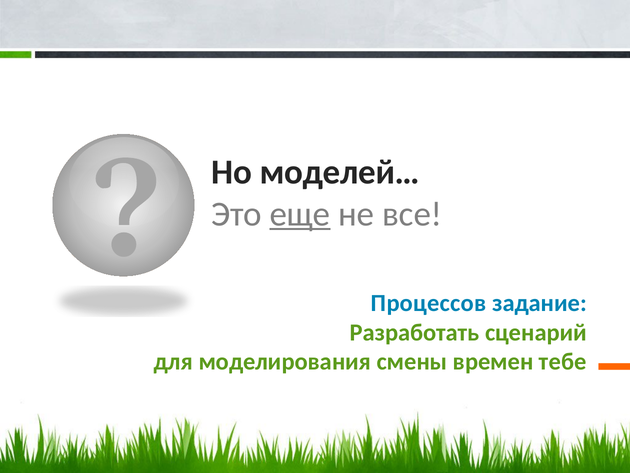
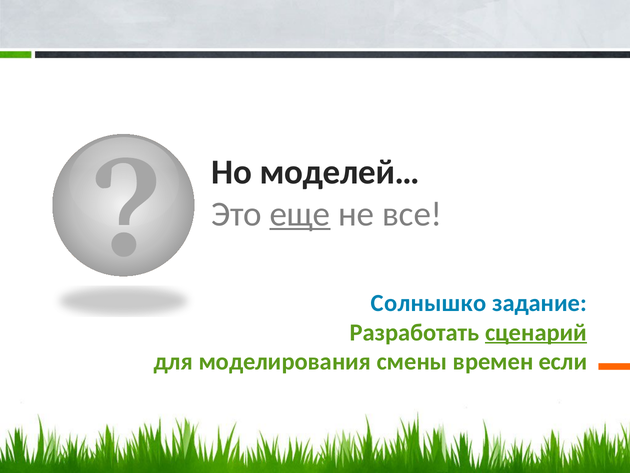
Процессов: Процессов -> Солнышко
сценарий underline: none -> present
тебе: тебе -> если
